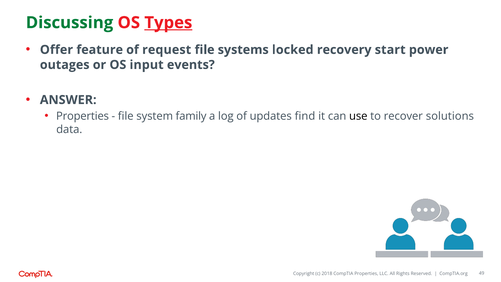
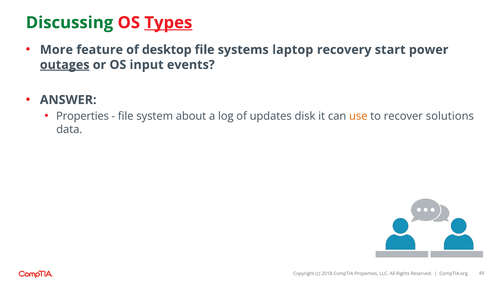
Offer: Offer -> More
request: request -> desktop
locked: locked -> laptop
outages underline: none -> present
family: family -> about
find: find -> disk
use colour: black -> orange
